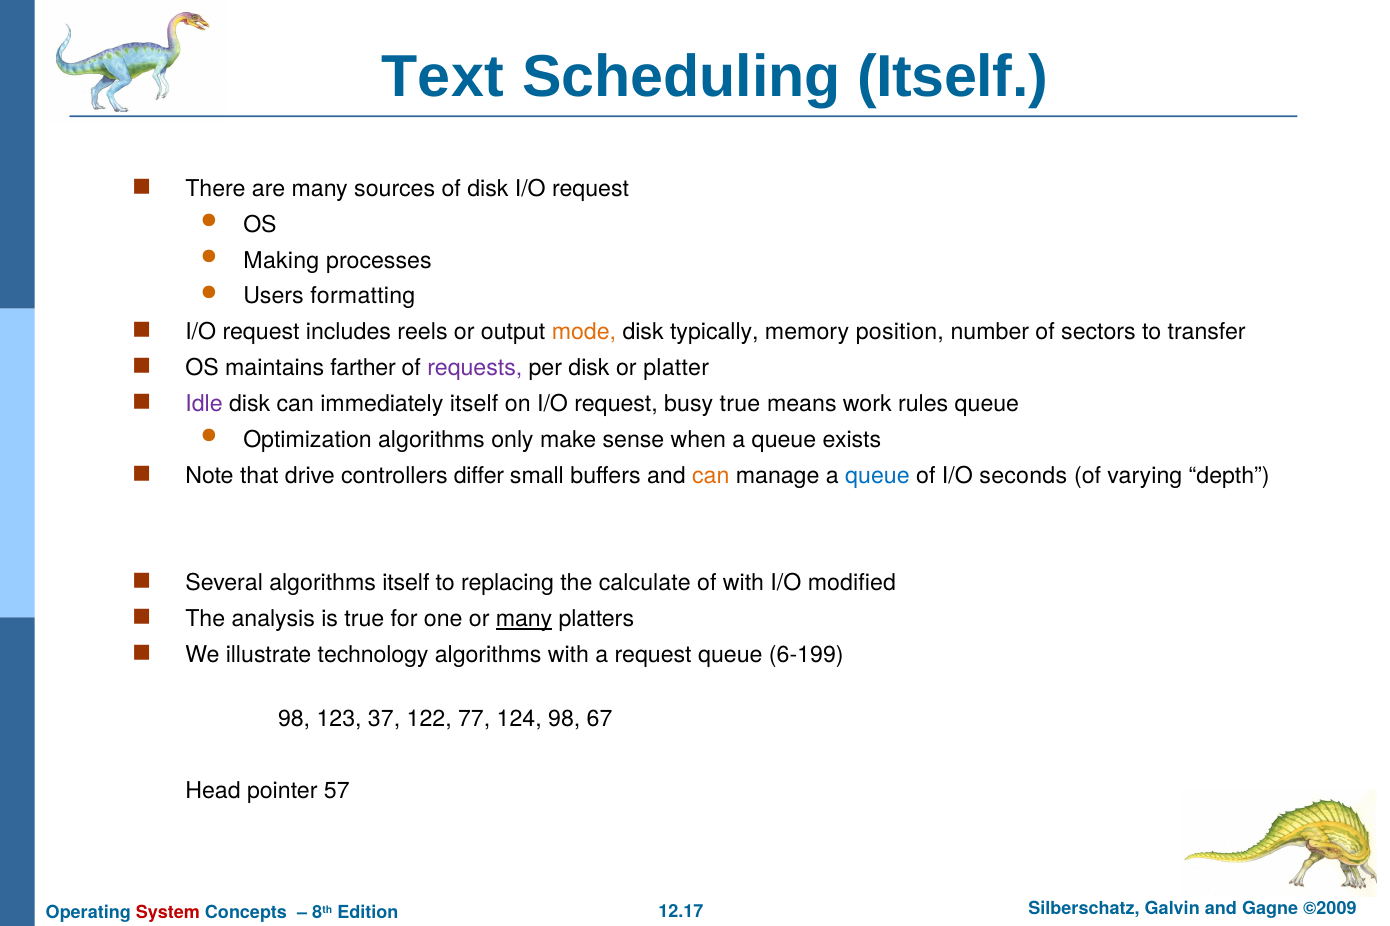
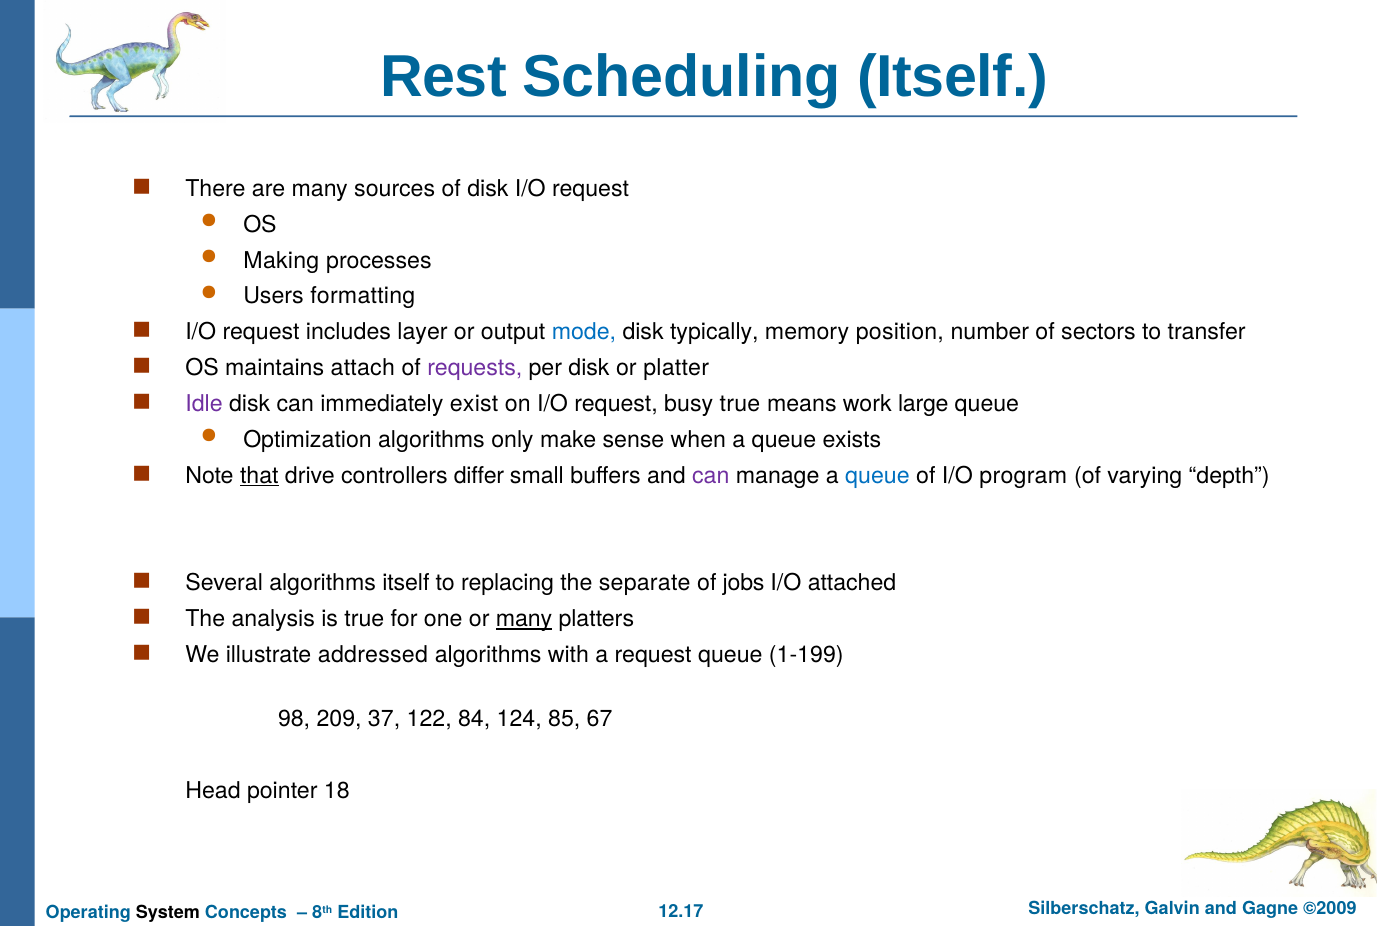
Text: Text -> Rest
reels: reels -> layer
mode colour: orange -> blue
farther: farther -> attach
immediately itself: itself -> exist
rules: rules -> large
that underline: none -> present
can at (711, 476) colour: orange -> purple
seconds: seconds -> program
calculate: calculate -> separate
of with: with -> jobs
modified: modified -> attached
technology: technology -> addressed
6-199: 6-199 -> 1-199
123: 123 -> 209
77: 77 -> 84
124 98: 98 -> 85
57: 57 -> 18
System colour: red -> black
